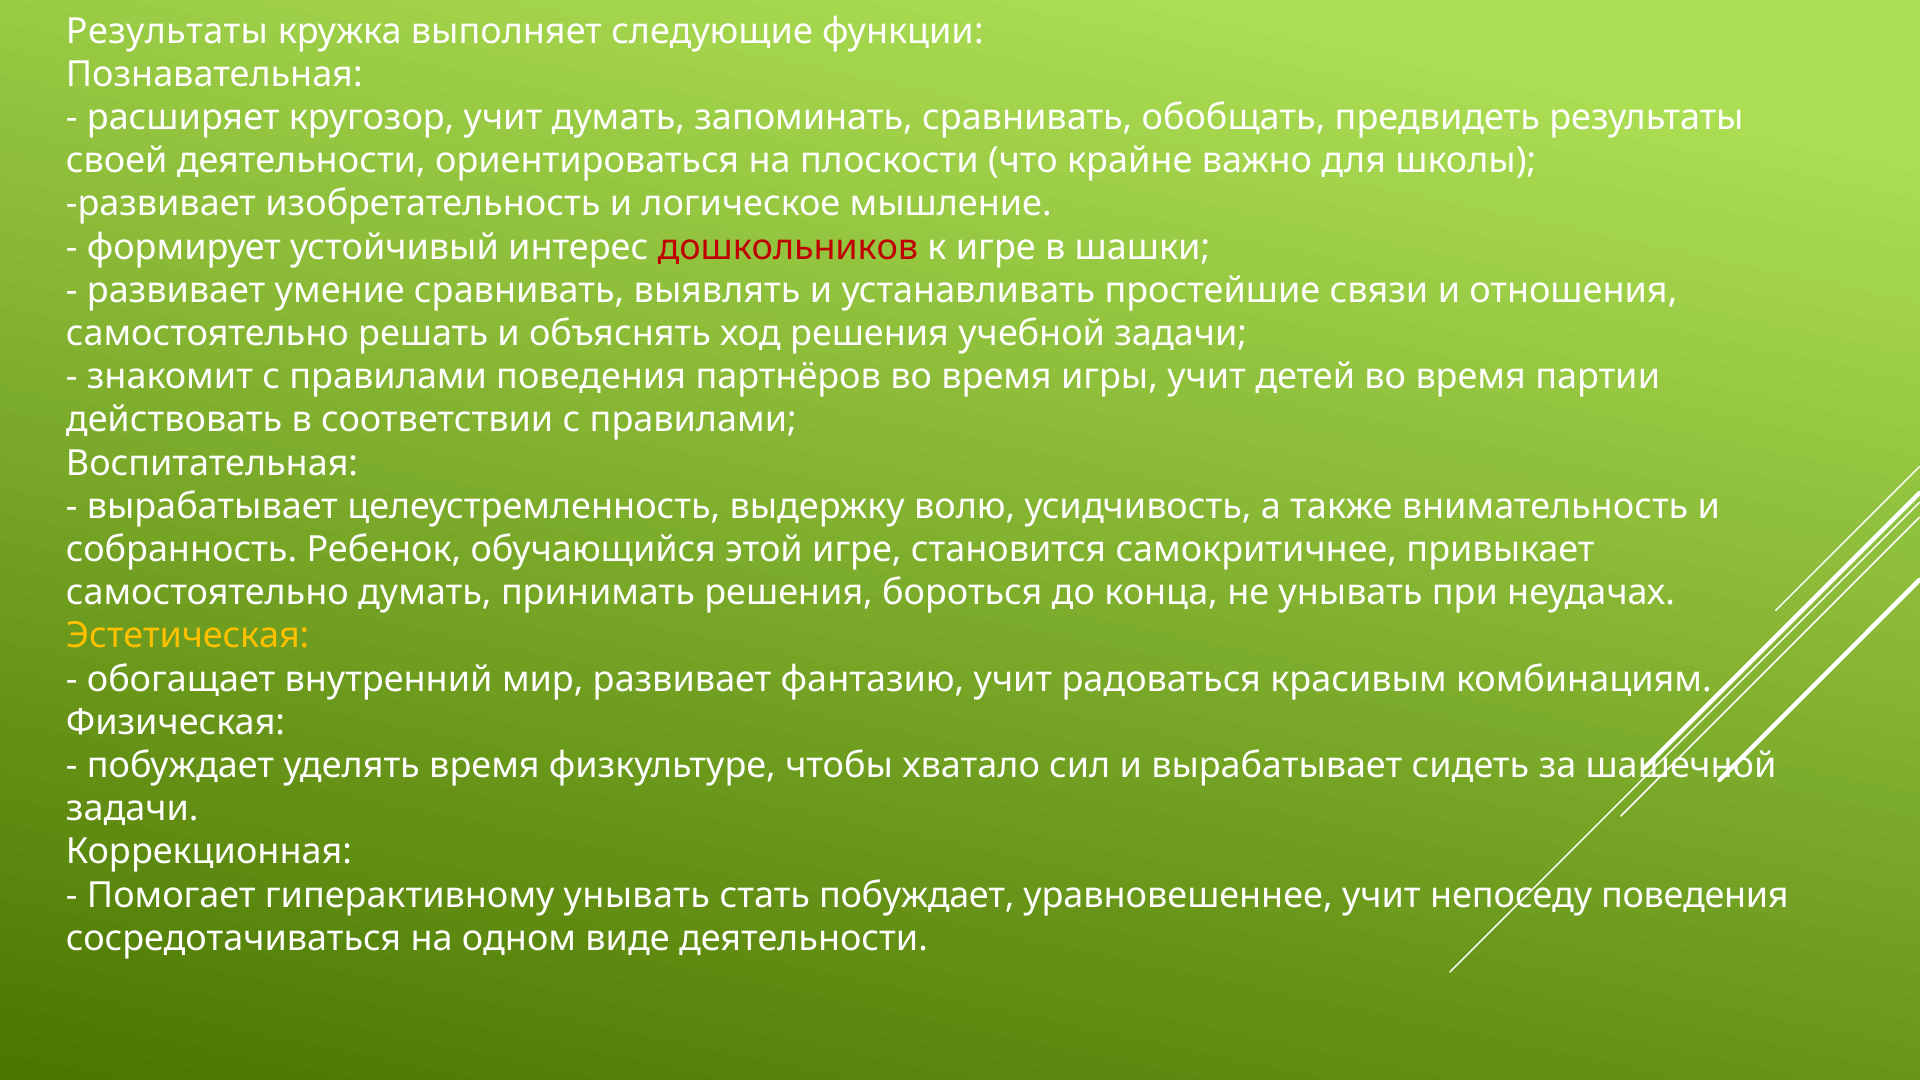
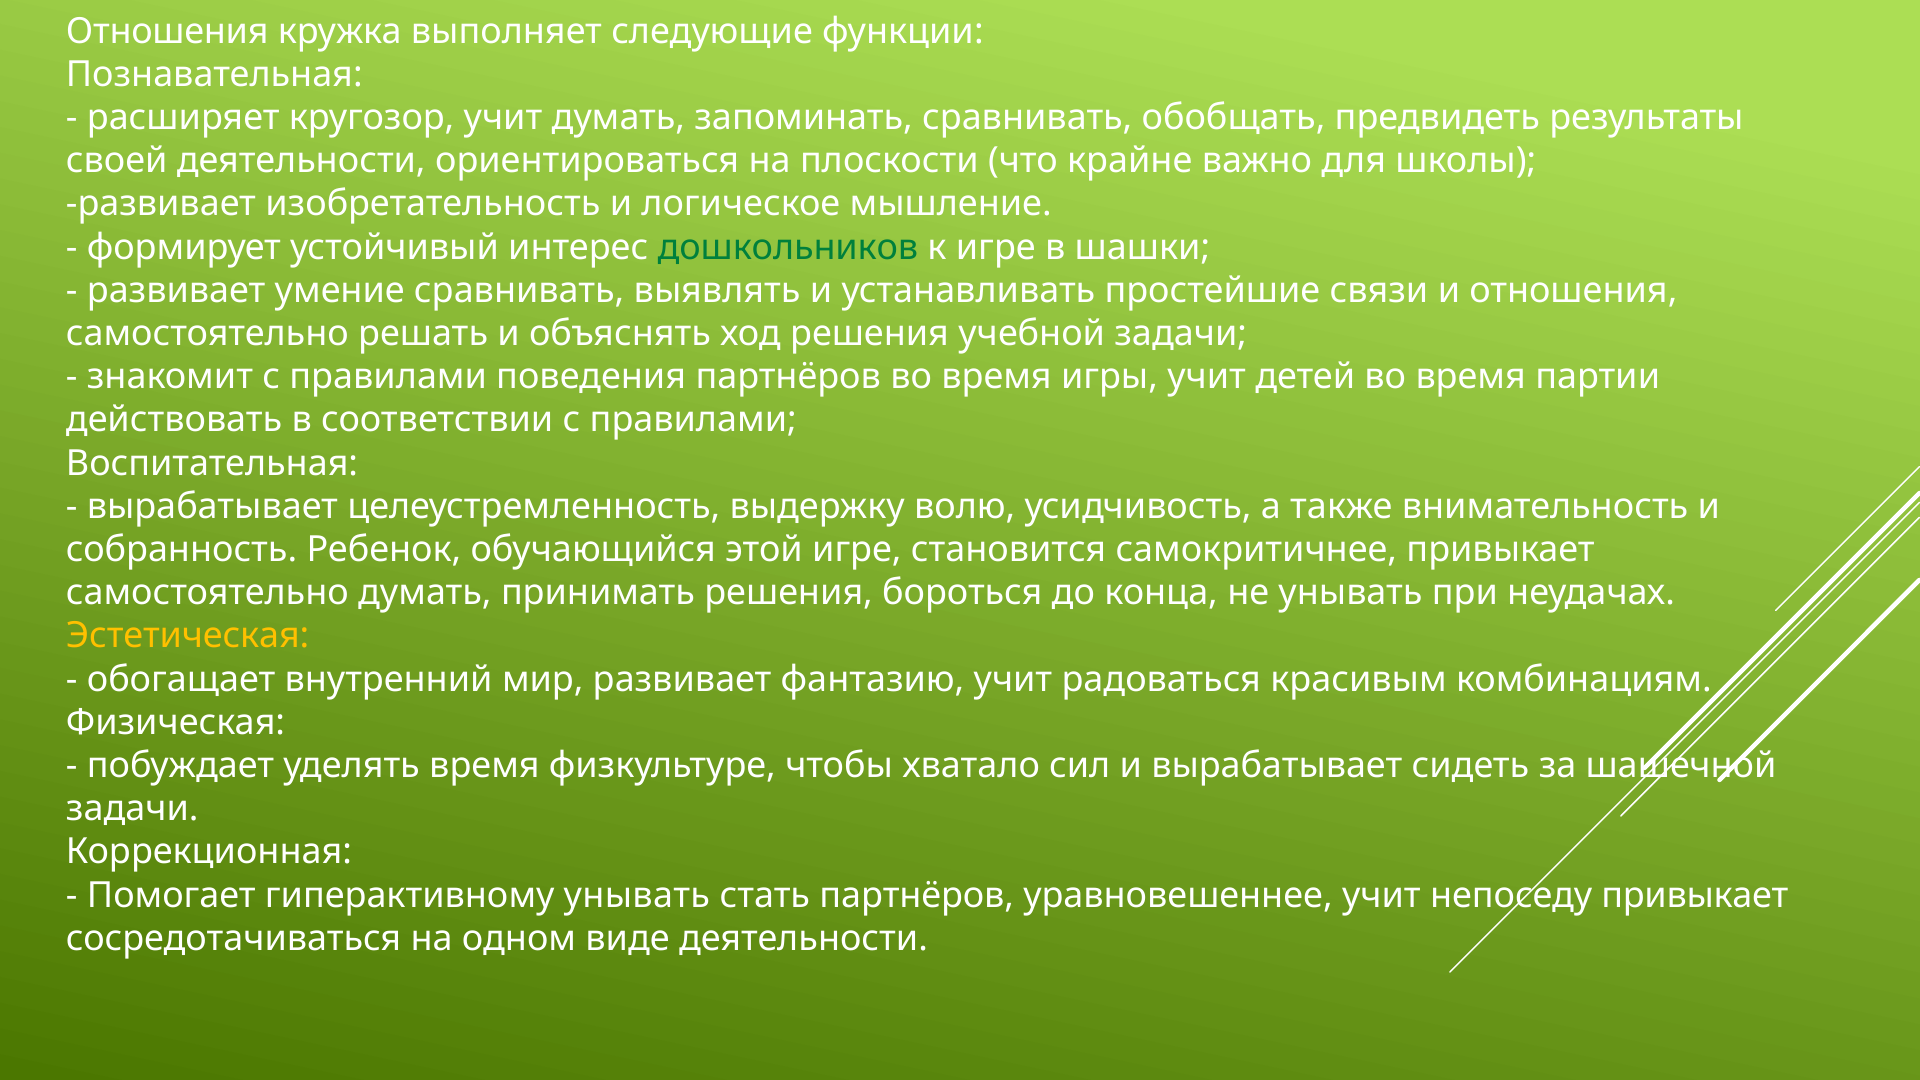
Результаты at (167, 31): Результаты -> Отношения
дошкольников colour: red -> green
стать побуждает: побуждает -> партнёров
непоседу поведения: поведения -> привыкает
